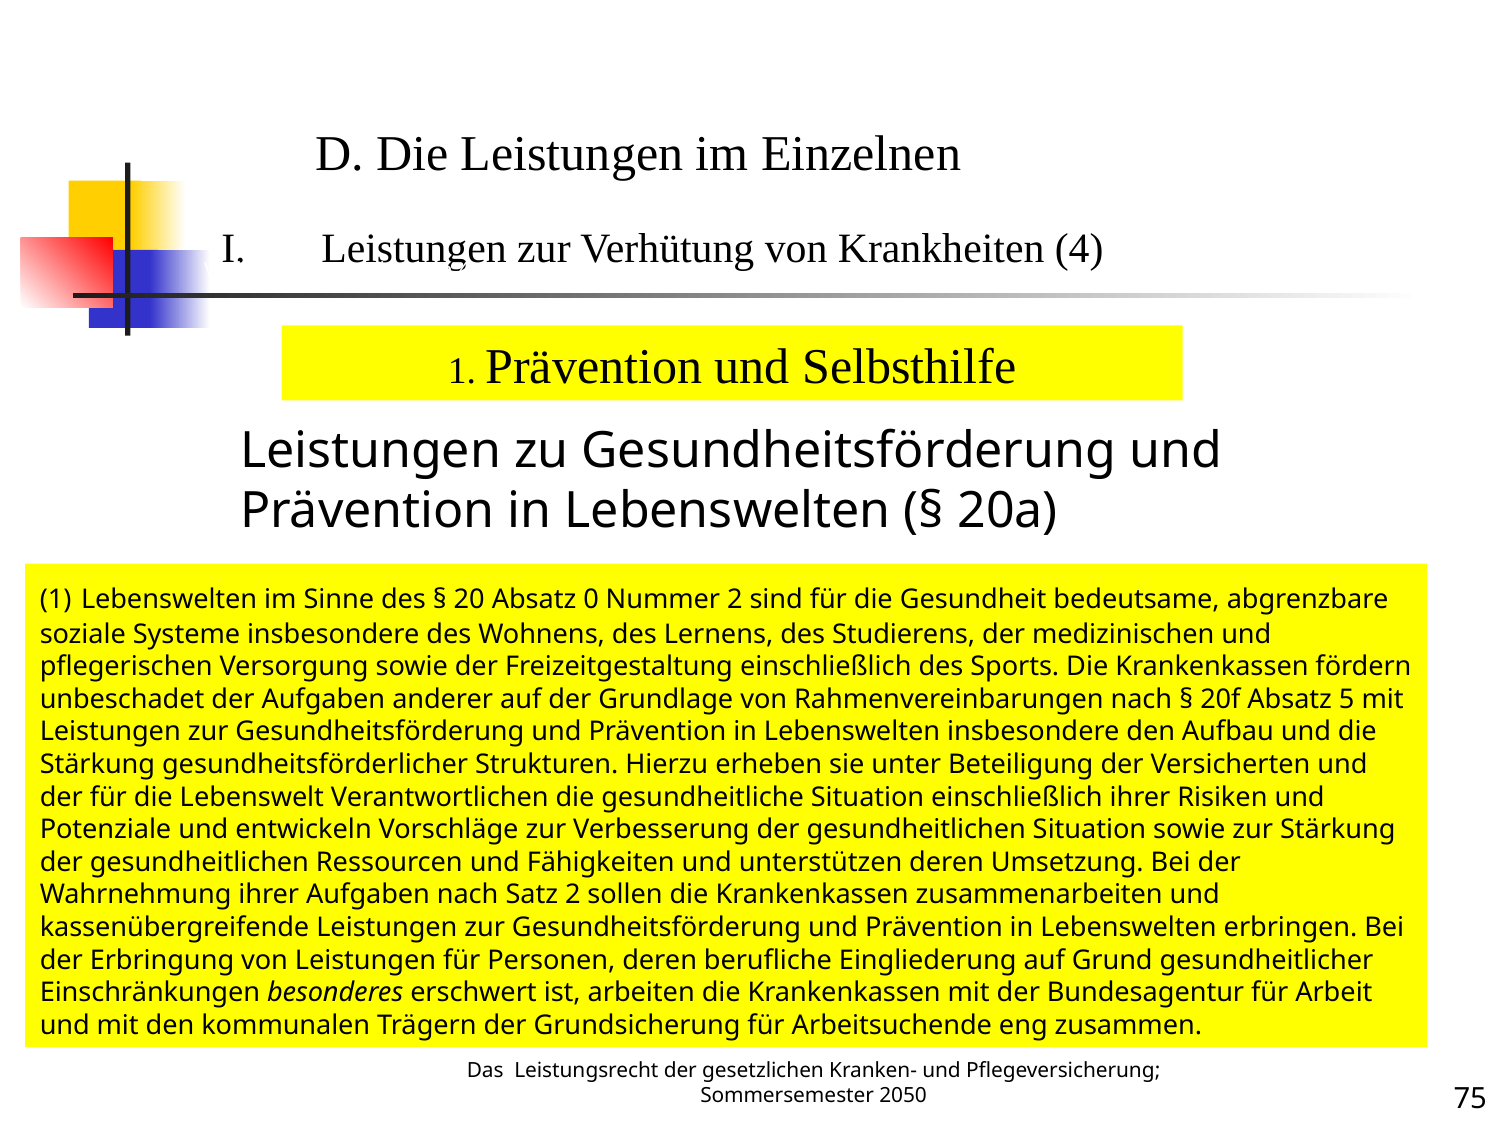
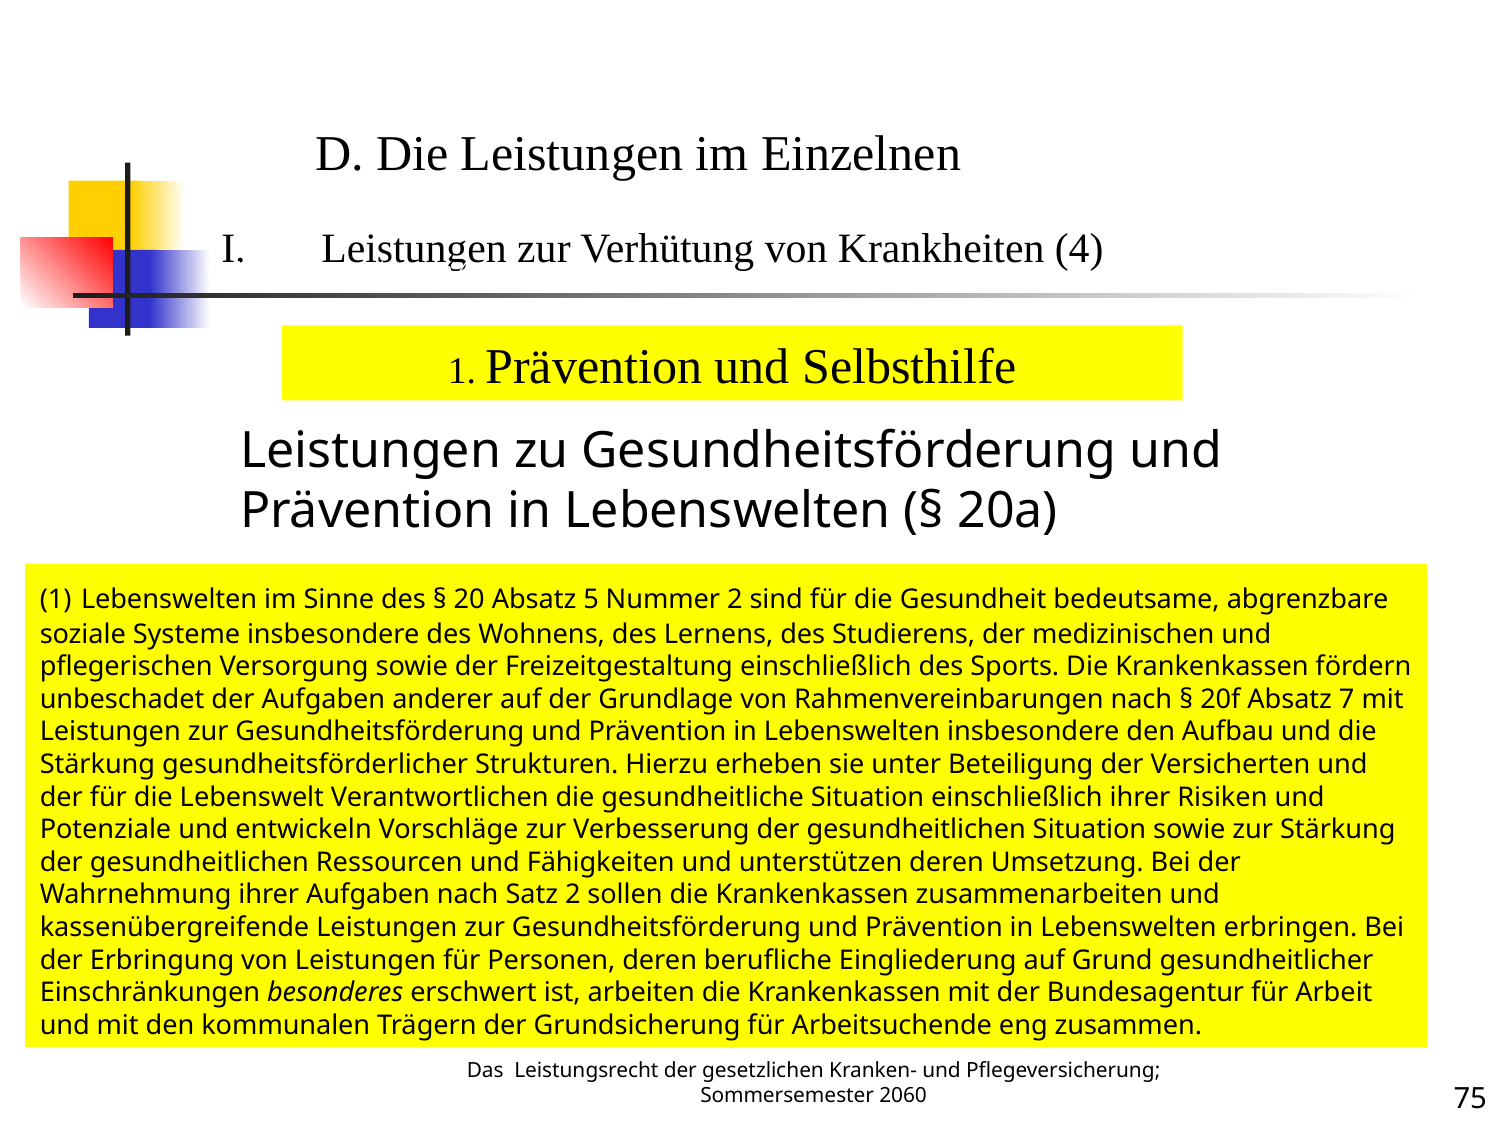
0: 0 -> 5
5: 5 -> 7
2050: 2050 -> 2060
